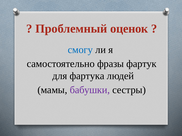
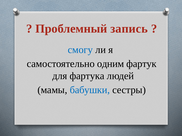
оценок: оценок -> запись
фразы: фразы -> одним
бабушки colour: purple -> blue
